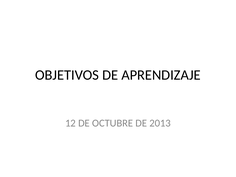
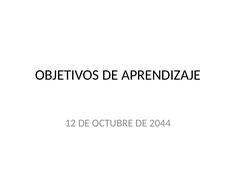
2013: 2013 -> 2044
